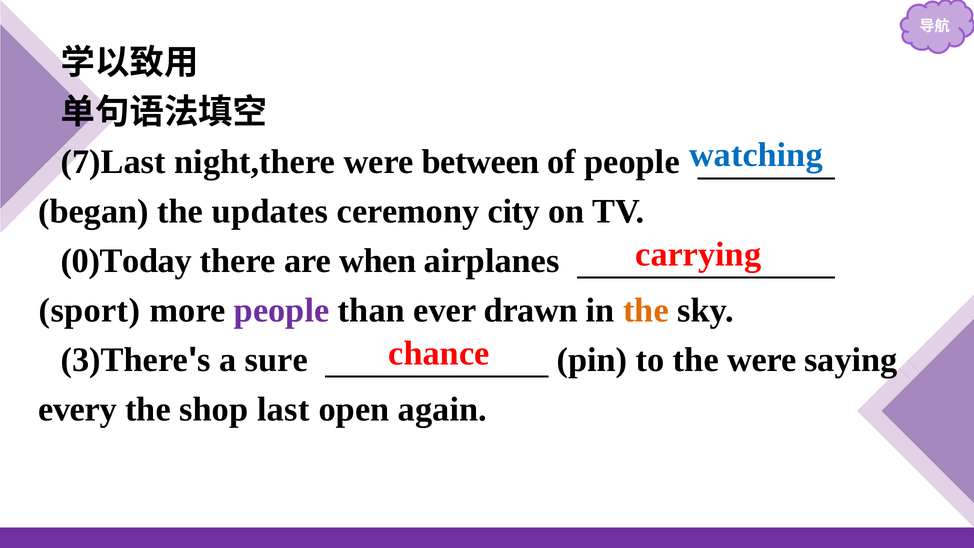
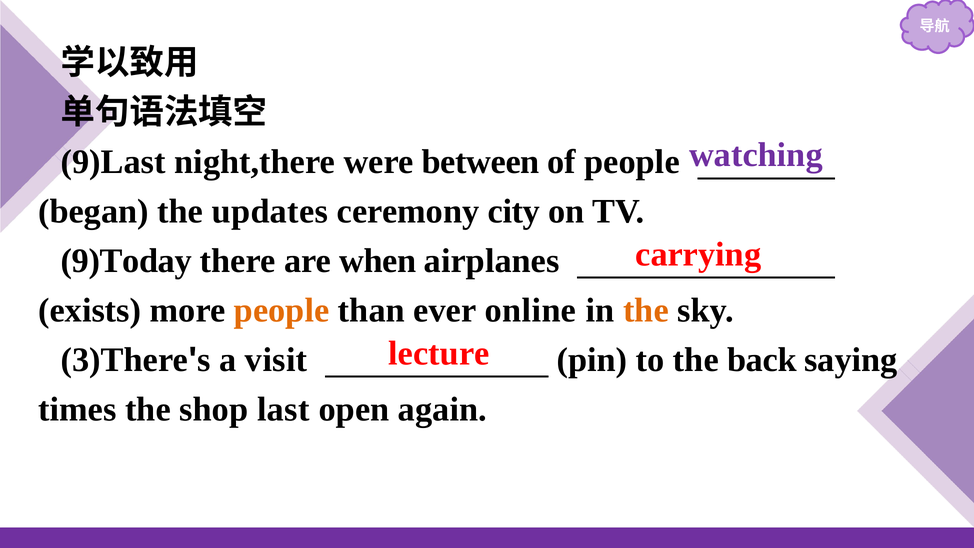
watching colour: blue -> purple
7)Last: 7)Last -> 9)Last
0)Today: 0)Today -> 9)Today
sport: sport -> exists
people at (282, 310) colour: purple -> orange
drawn: drawn -> online
chance: chance -> lecture
sure: sure -> visit
the were: were -> back
every: every -> times
